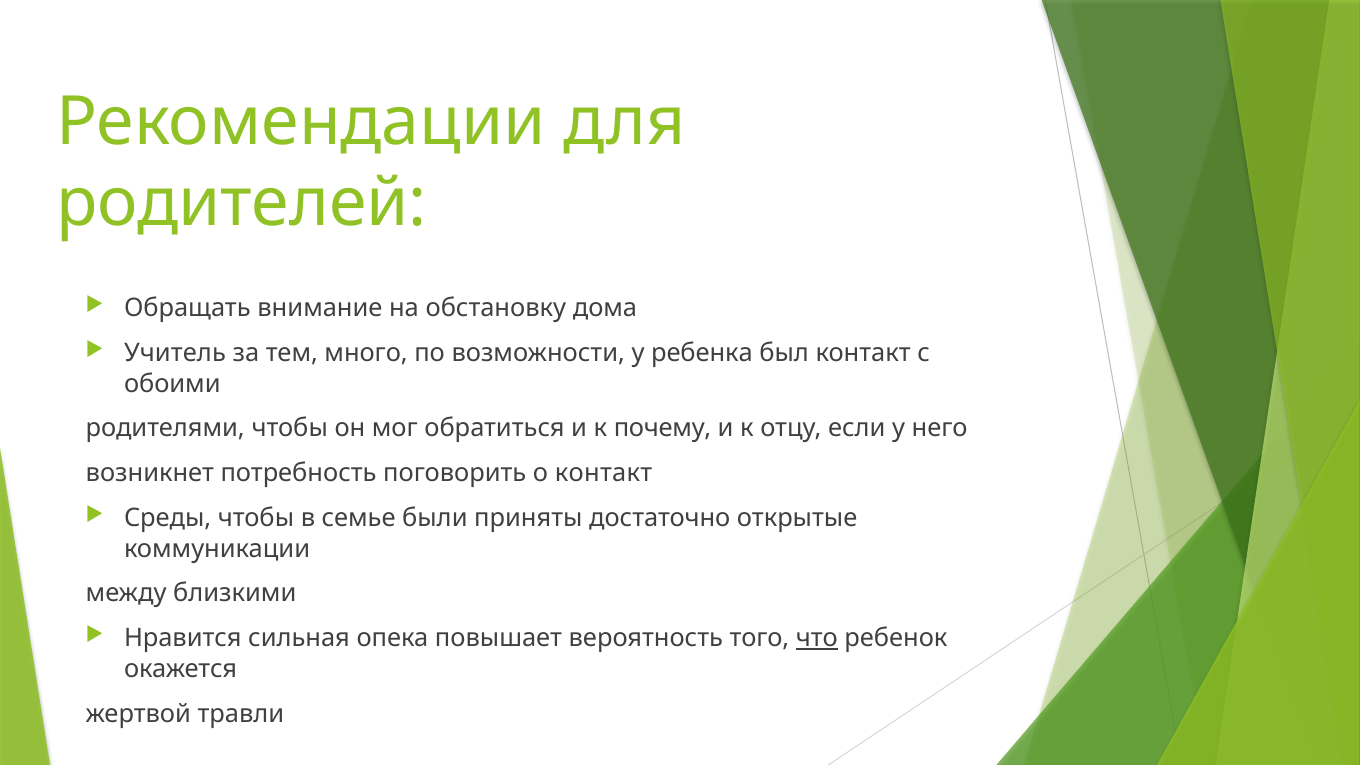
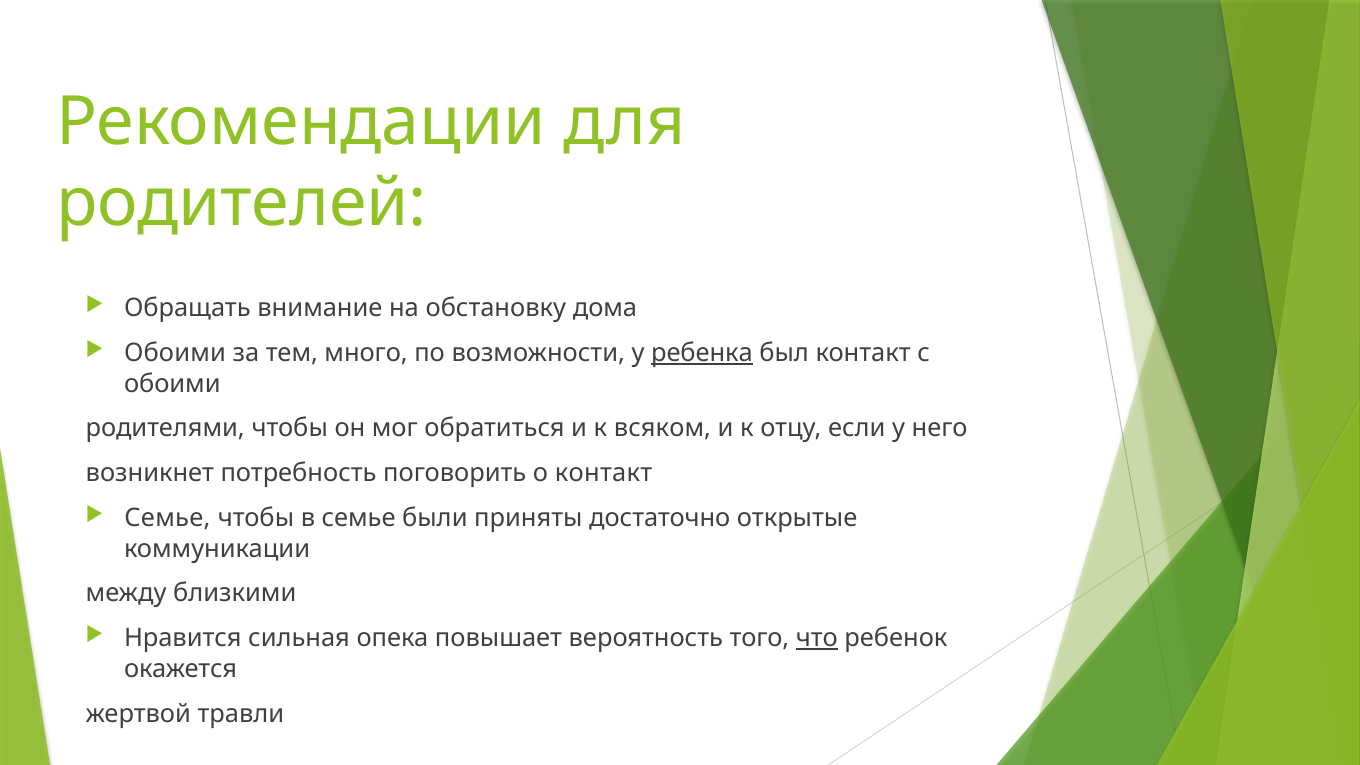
Учитель at (175, 353): Учитель -> Обоими
ребенка underline: none -> present
почему: почему -> всяком
Среды at (168, 518): Среды -> Семье
